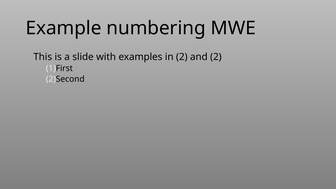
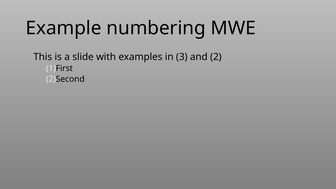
in 2: 2 -> 3
